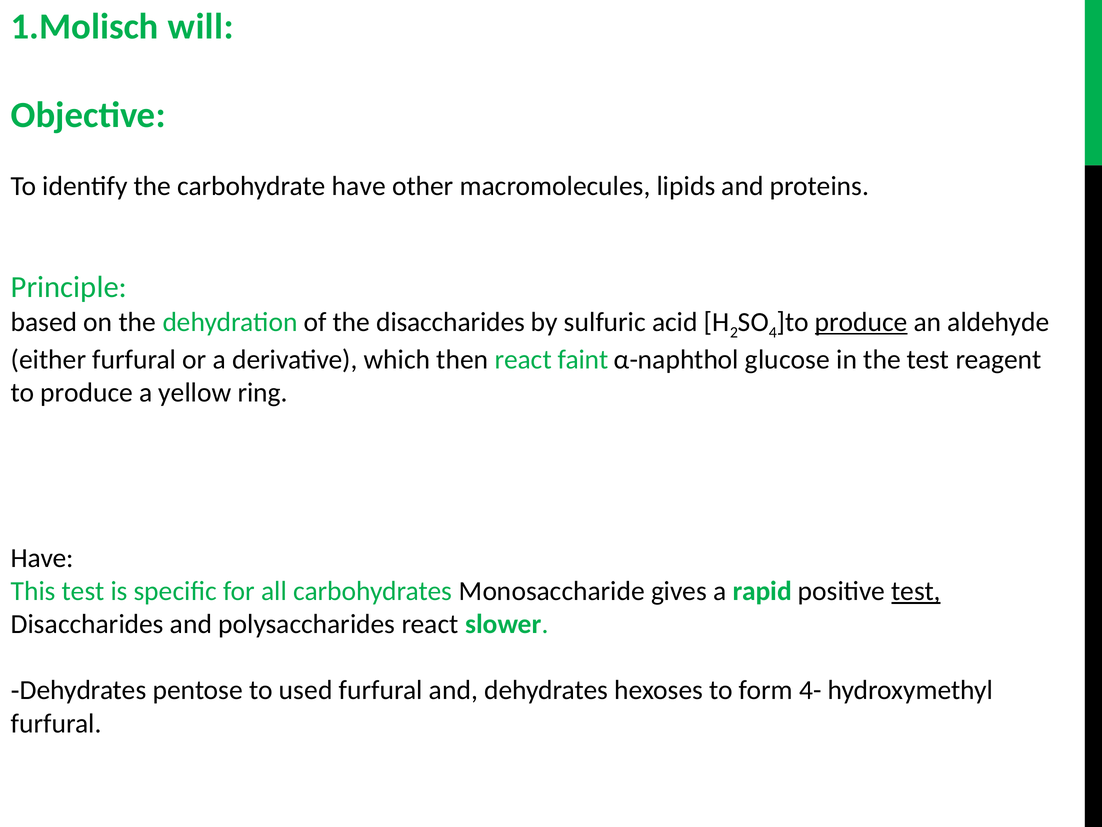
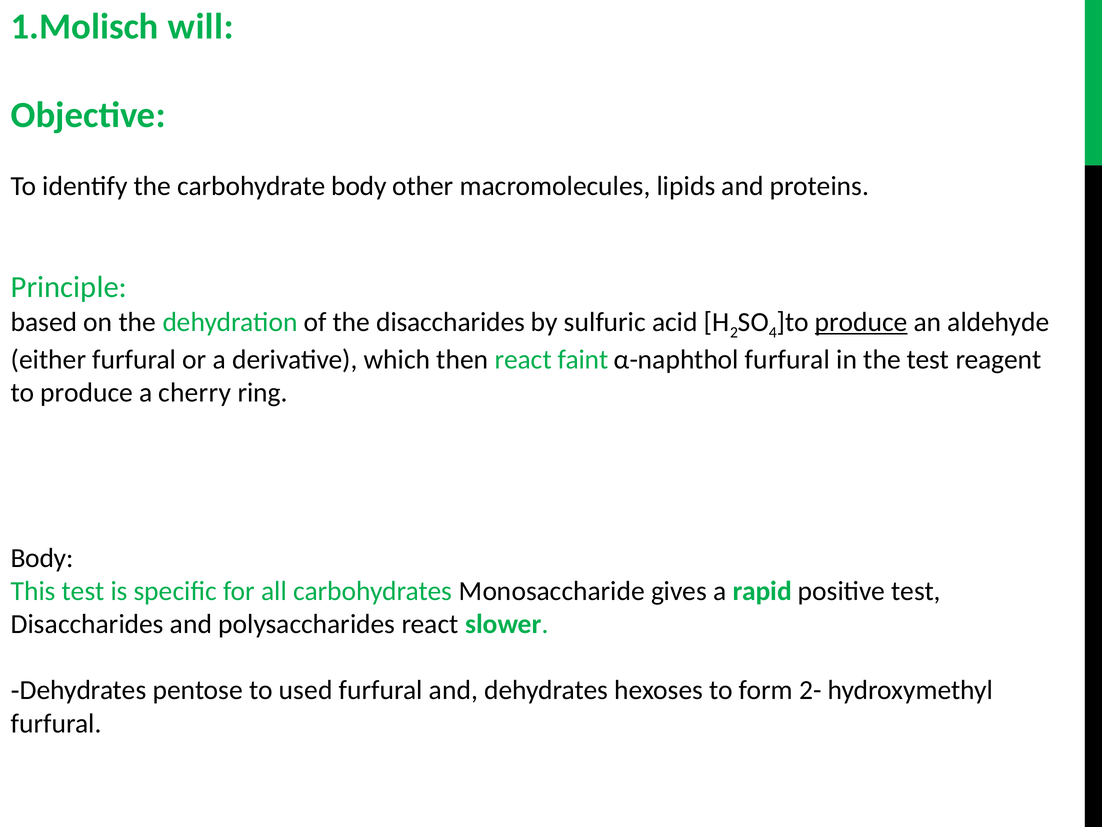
carbohydrate have: have -> body
α-naphthol glucose: glucose -> furfural
yellow: yellow -> cherry
Have at (42, 558): Have -> Body
test at (916, 591) underline: present -> none
4-: 4- -> 2-
